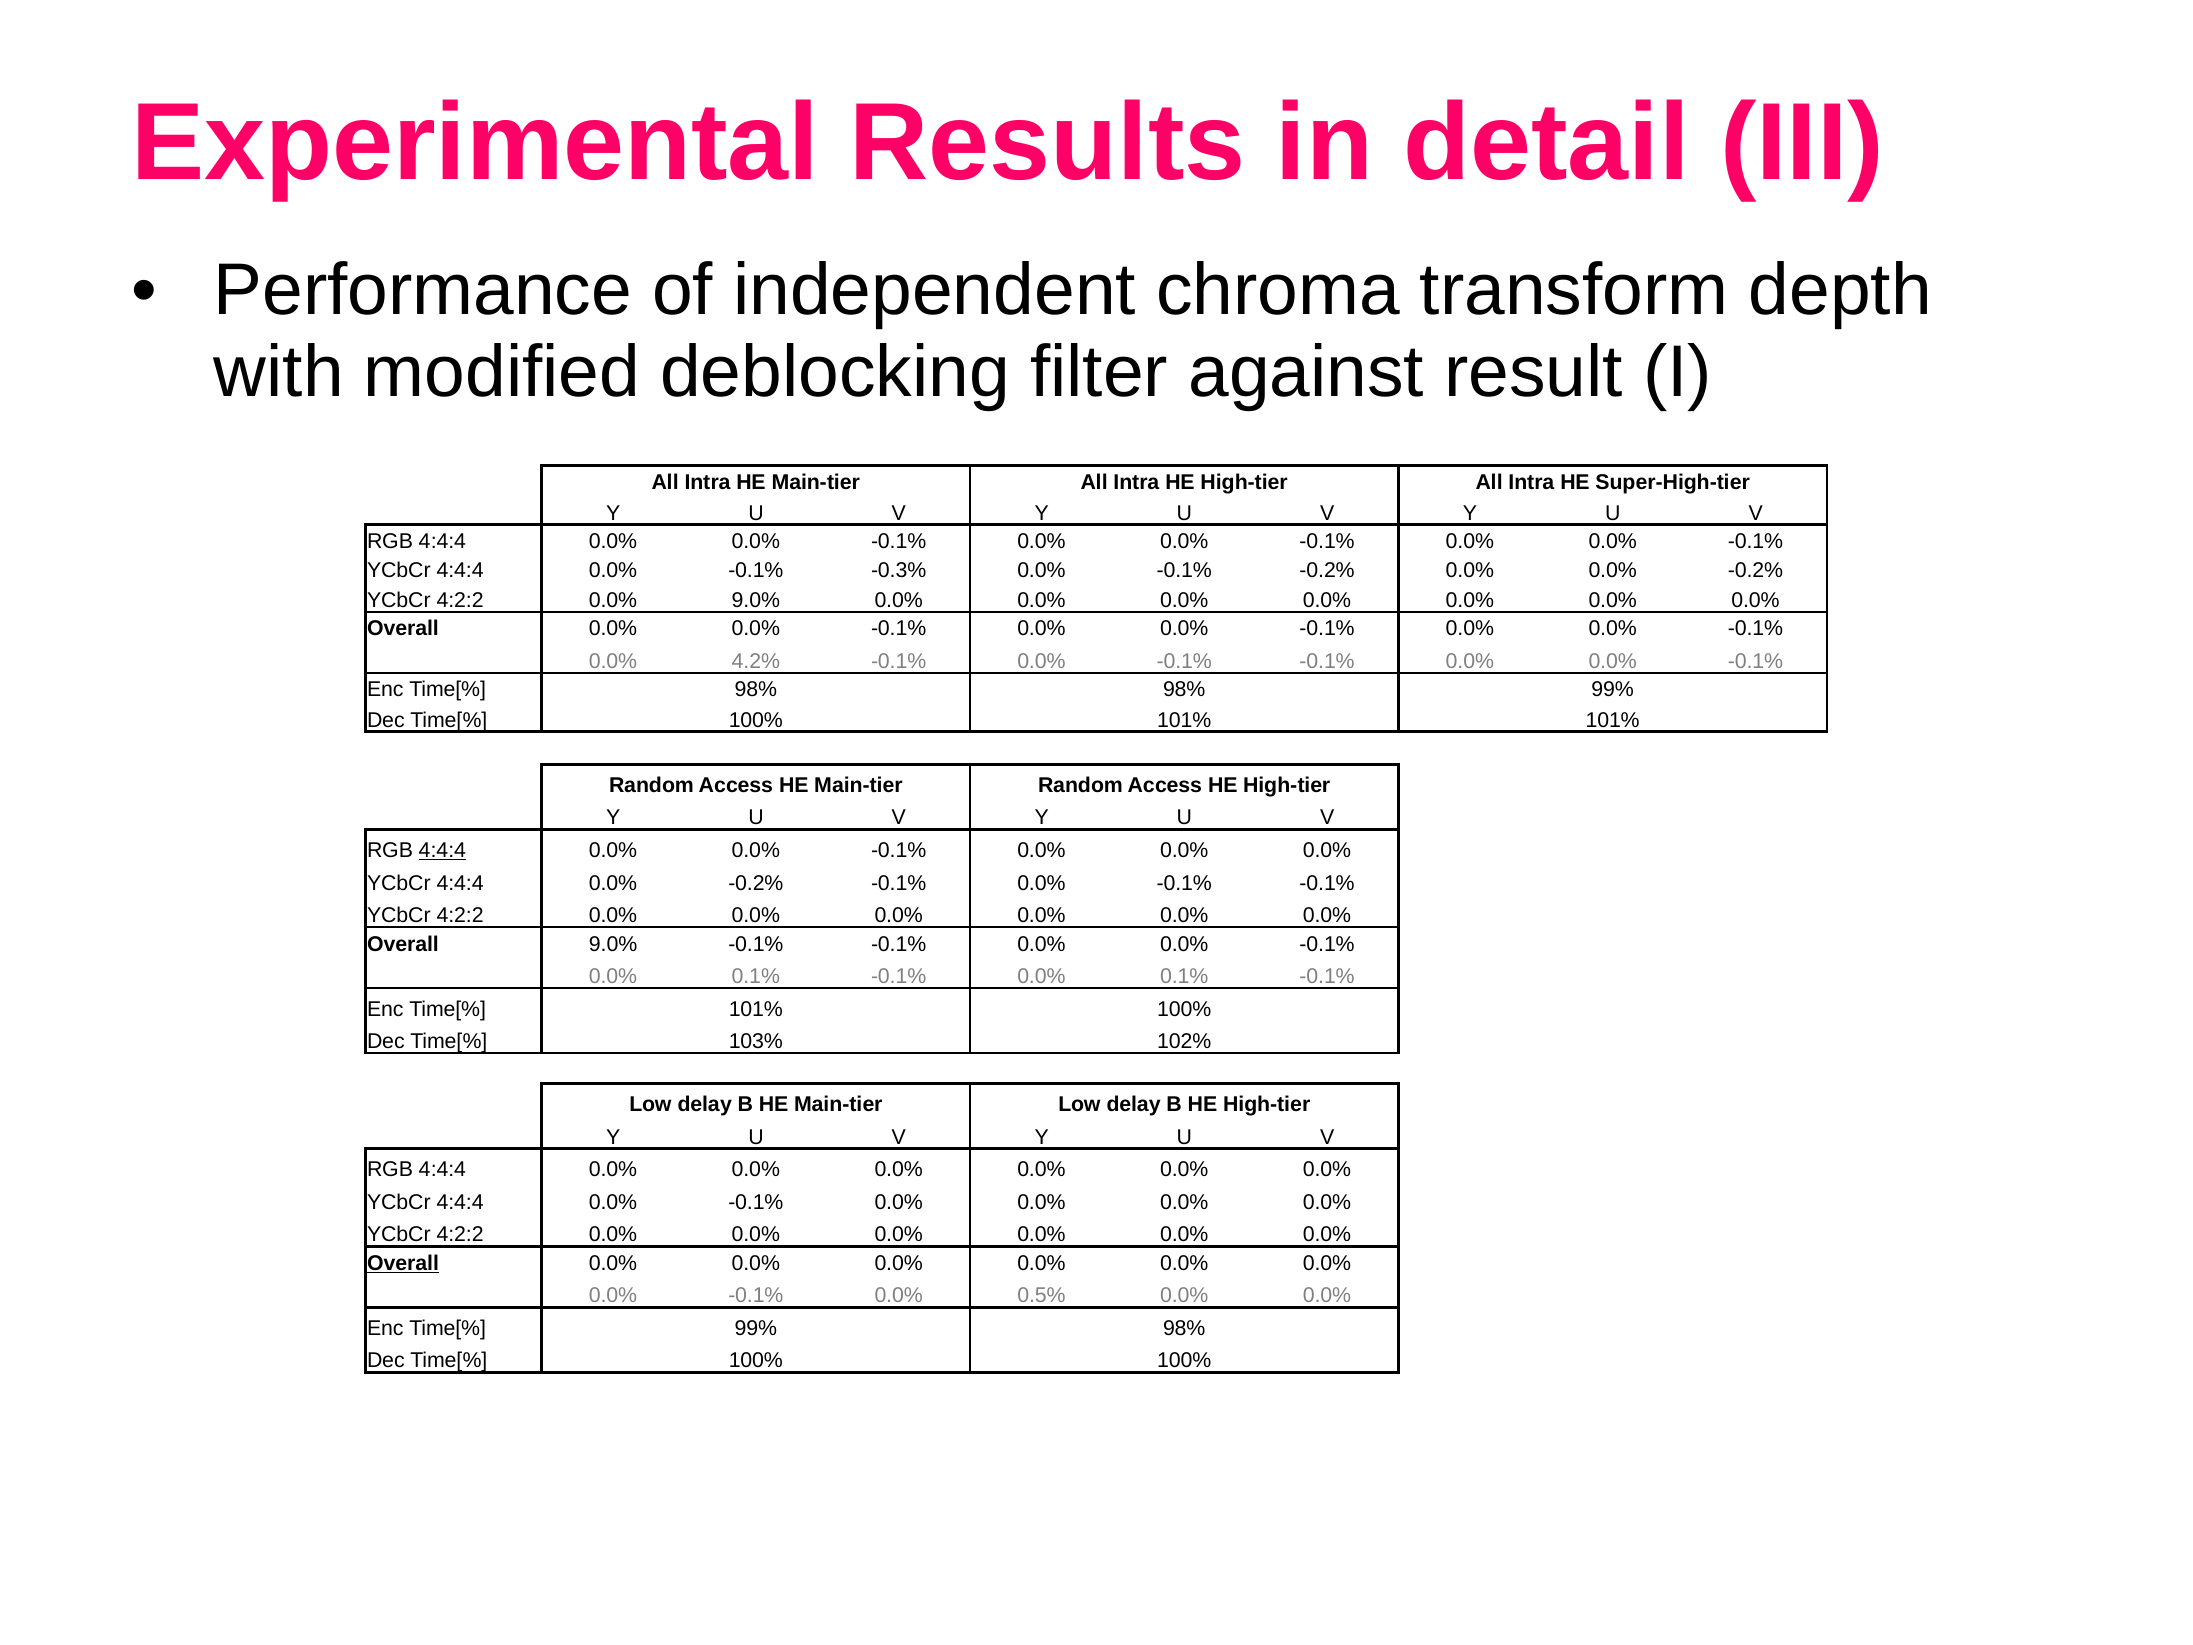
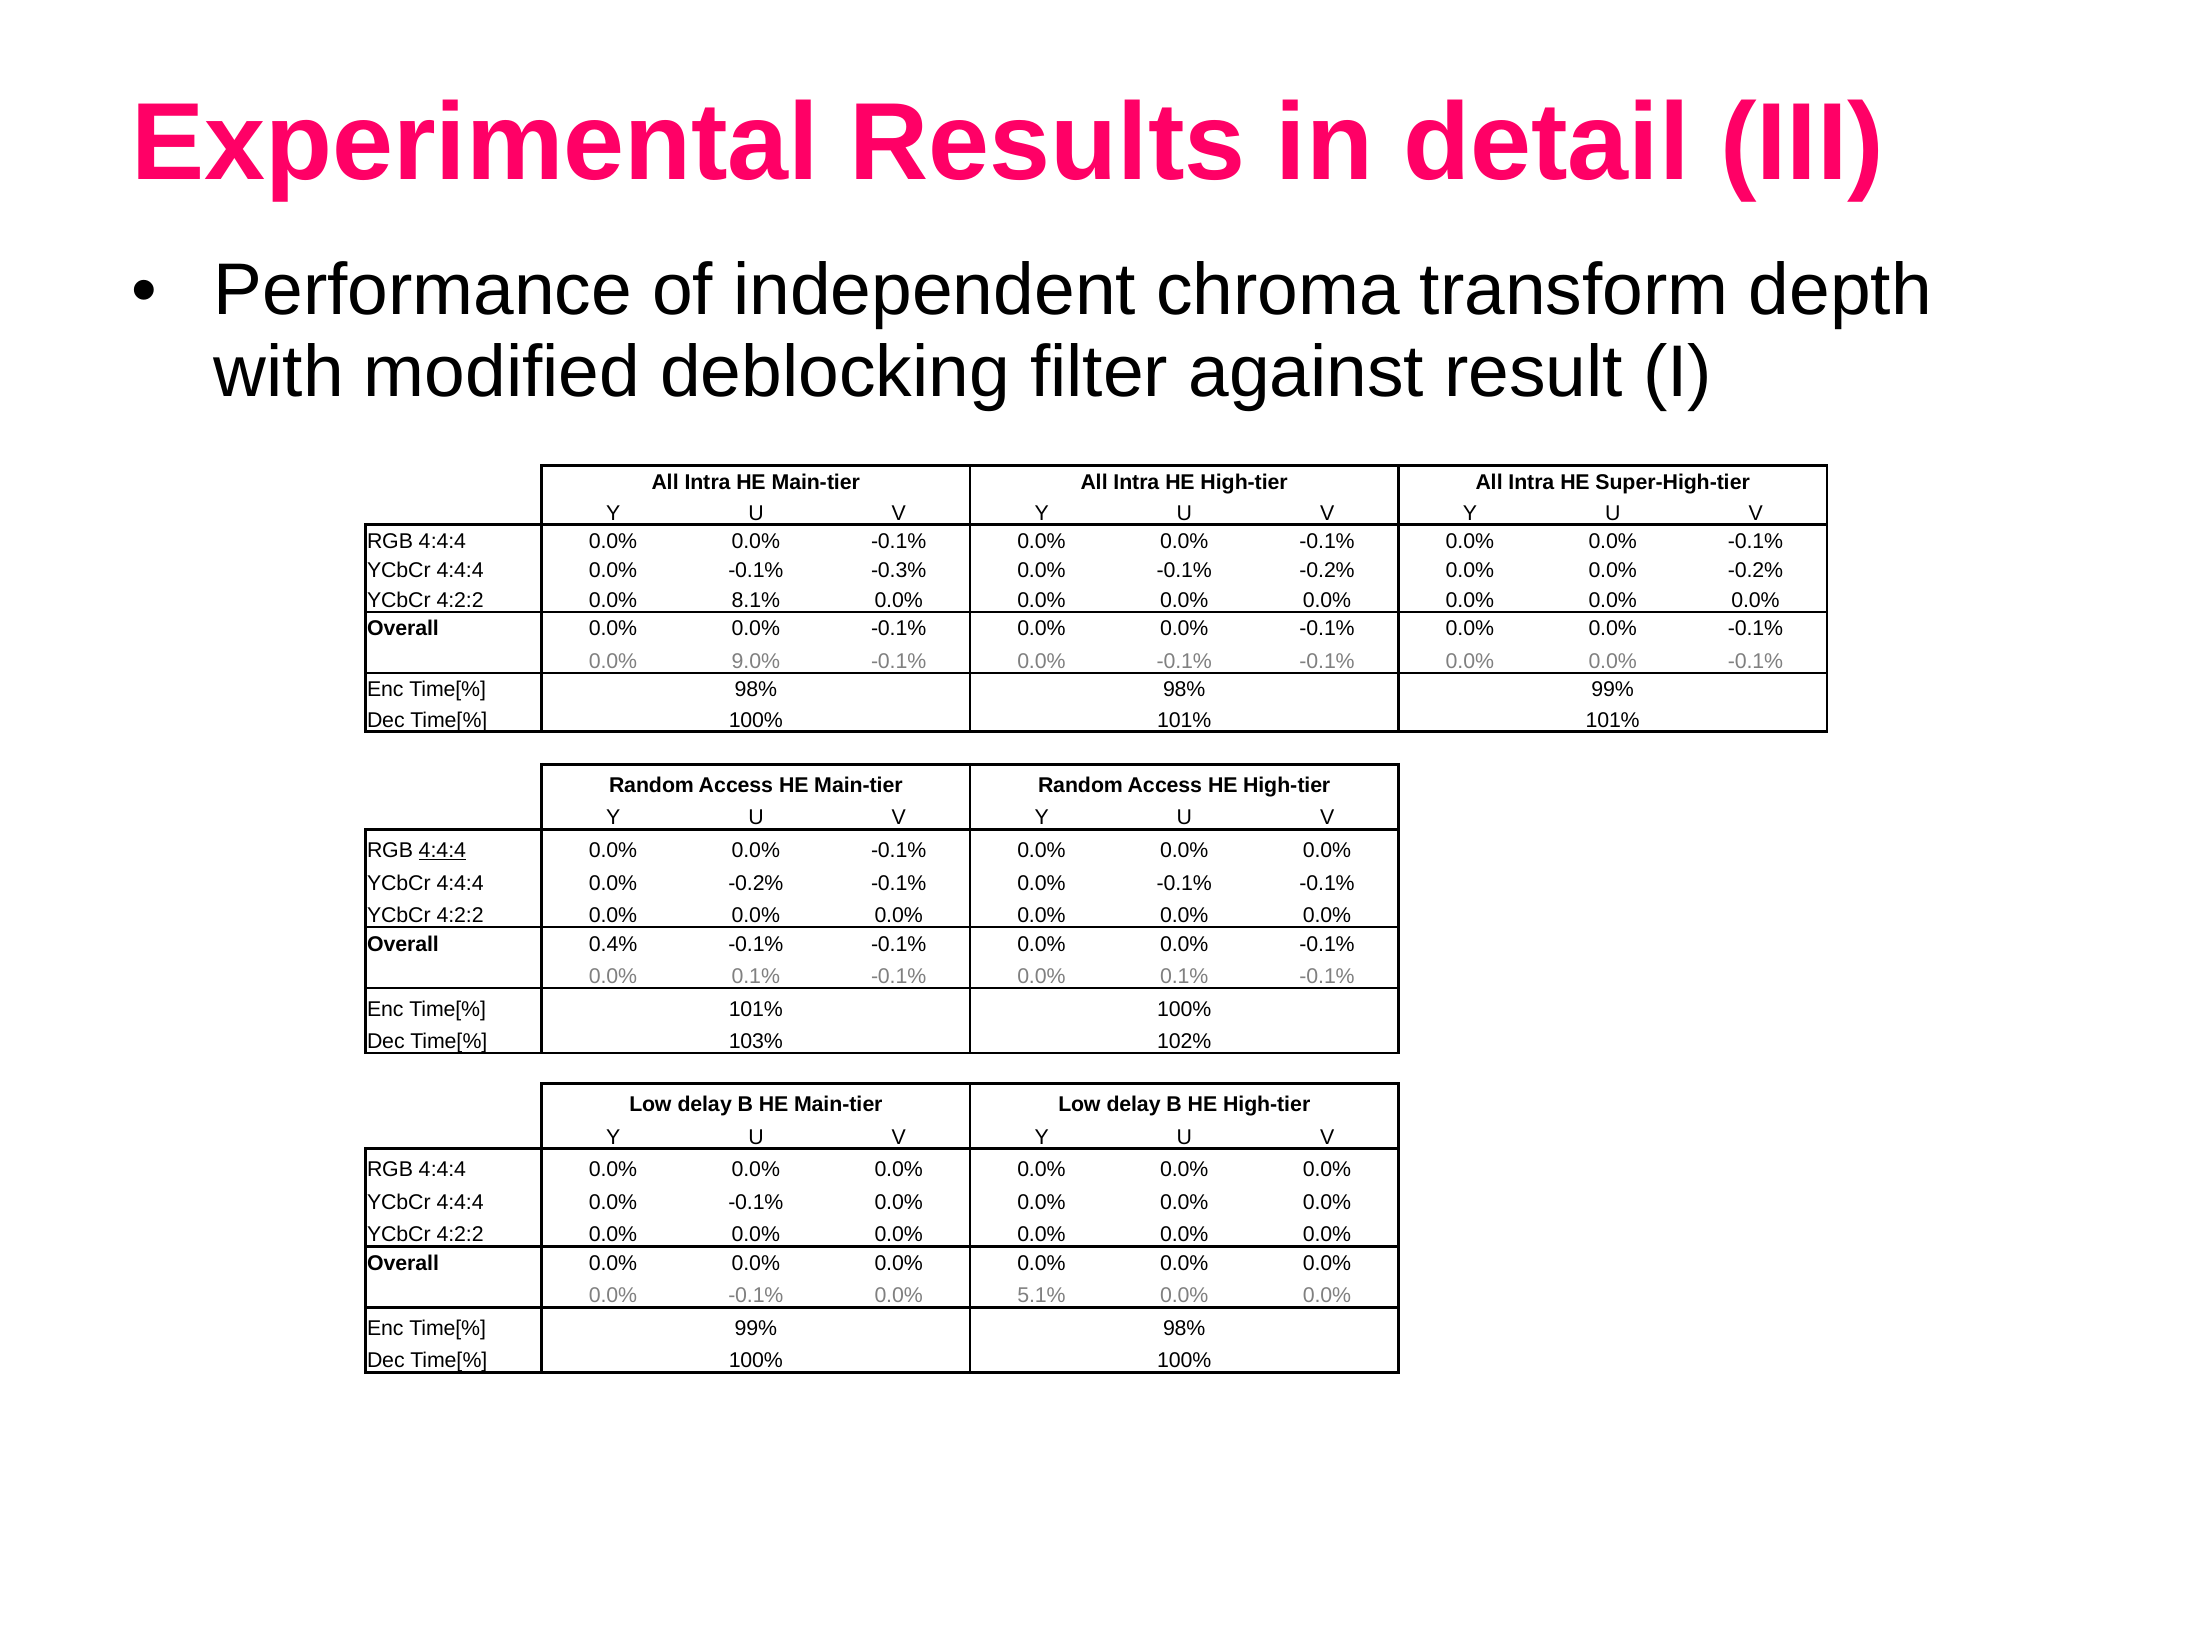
0.0% 9.0%: 9.0% -> 8.1%
4.2%: 4.2% -> 9.0%
Overall 9.0%: 9.0% -> 0.4%
Overall at (403, 1263) underline: present -> none
0.5%: 0.5% -> 5.1%
